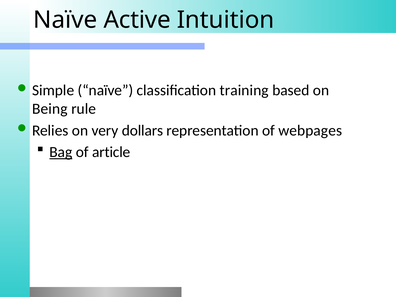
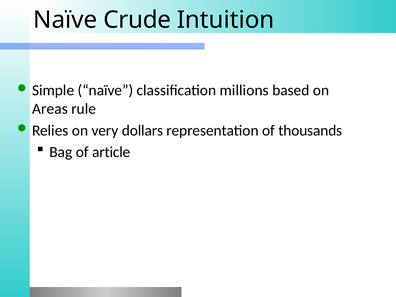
Active: Active -> Crude
training: training -> millions
Being: Being -> Areas
webpages: webpages -> thousands
Bag underline: present -> none
